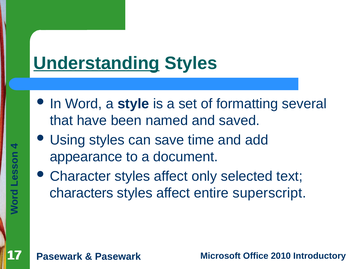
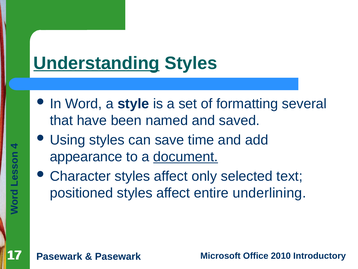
document underline: none -> present
characters: characters -> positioned
superscript: superscript -> underlining
